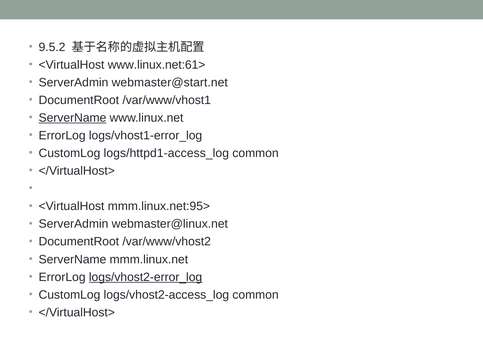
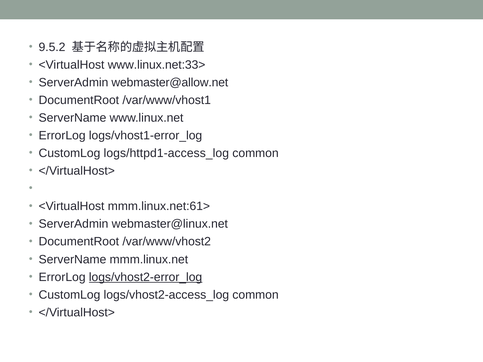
www.linux.net:61>: www.linux.net:61> -> www.linux.net:33>
webmaster@start.net: webmaster@start.net -> webmaster@allow.net
ServerName at (72, 118) underline: present -> none
mmm.linux.net:95>: mmm.linux.net:95> -> mmm.linux.net:61>
